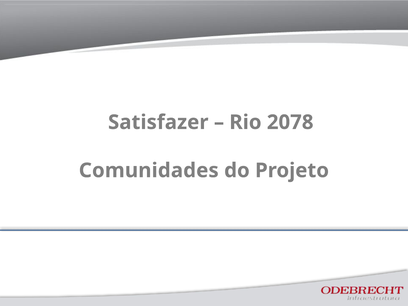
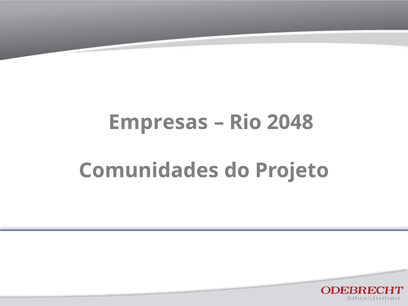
Satisfazer: Satisfazer -> Empresas
2078: 2078 -> 2048
